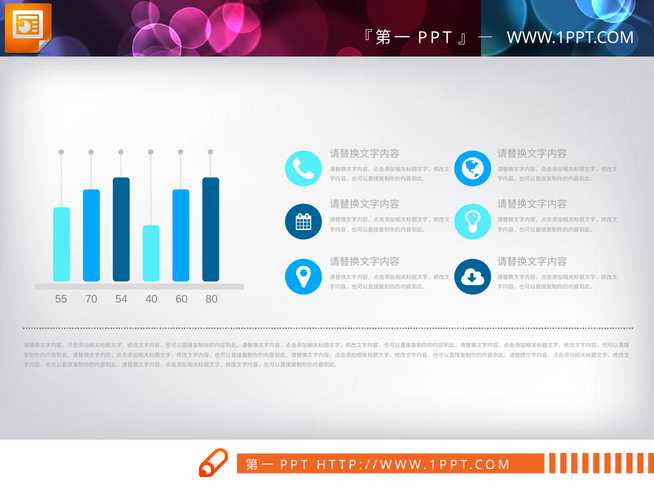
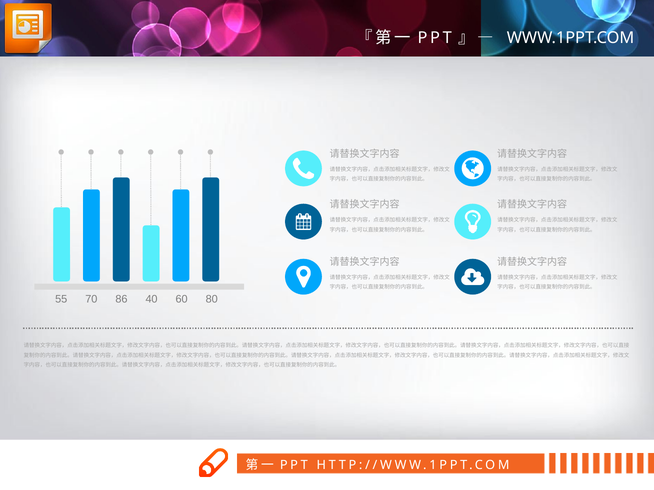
54: 54 -> 86
